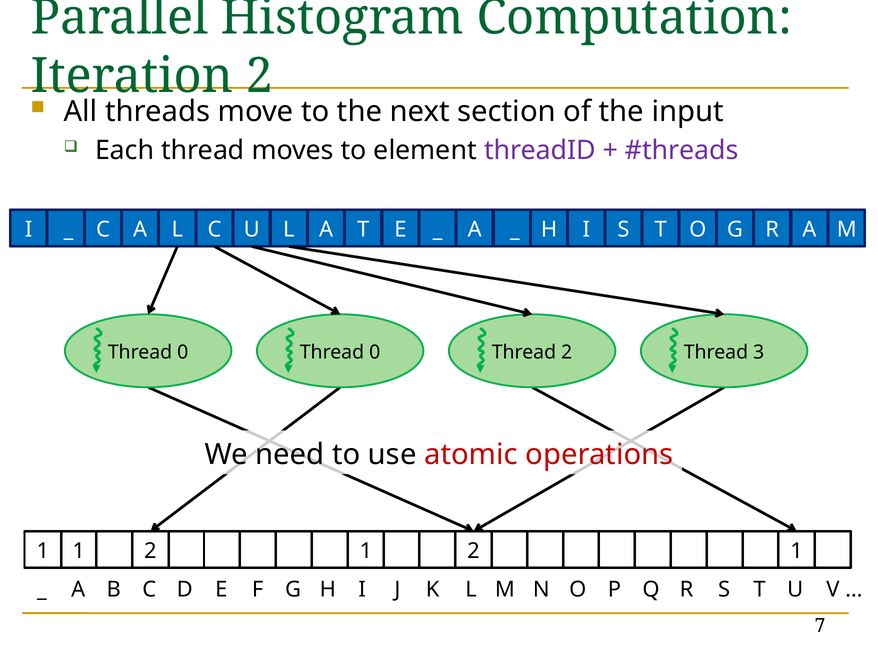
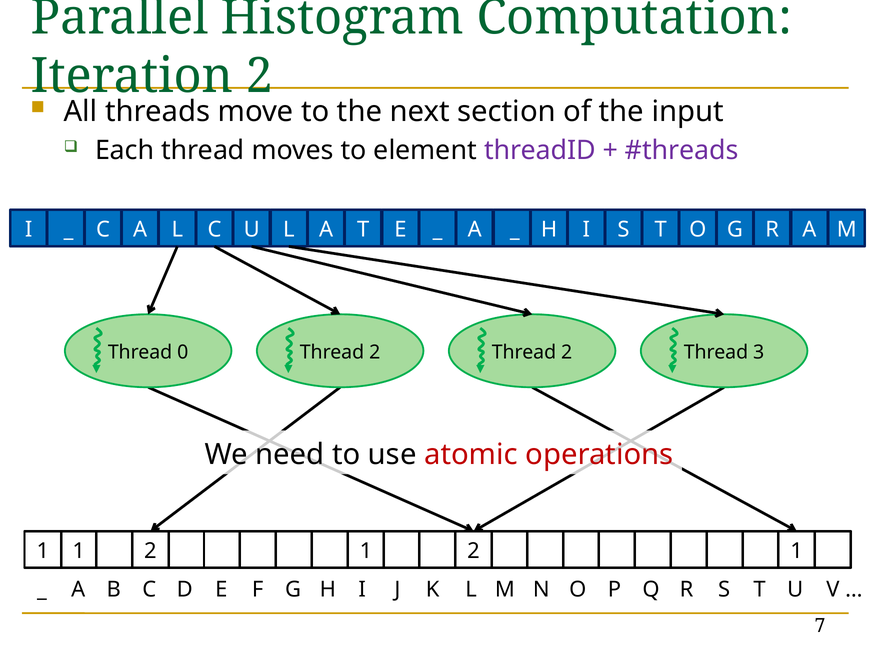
0 at (375, 352): 0 -> 2
